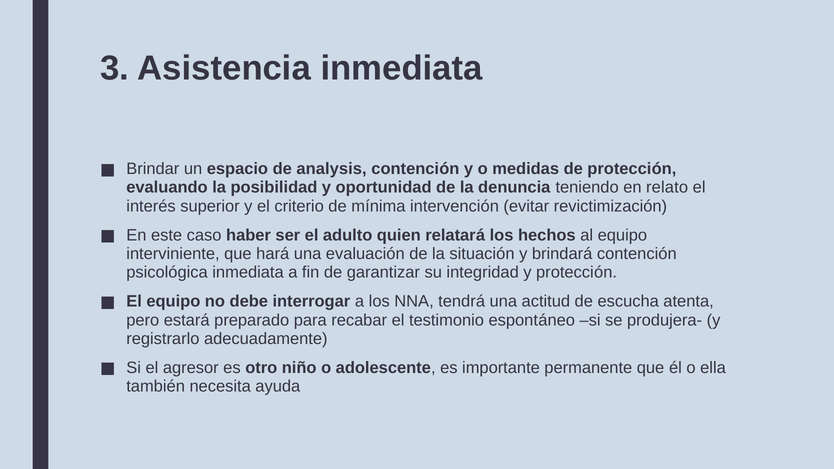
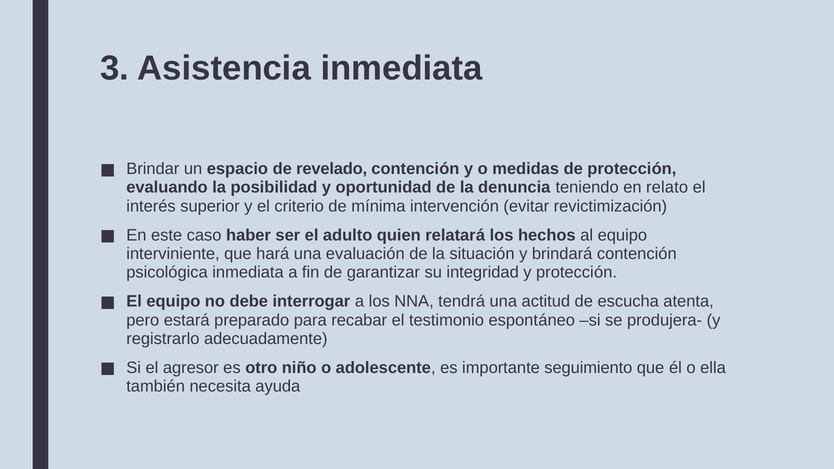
analysis: analysis -> revelado
permanente: permanente -> seguimiento
